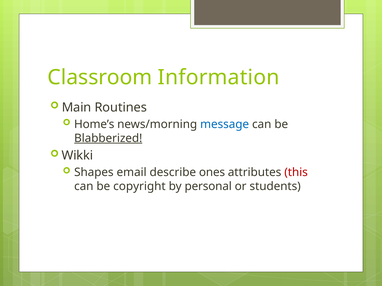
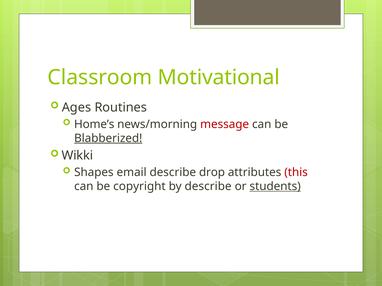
Information: Information -> Motivational
Main: Main -> Ages
message colour: blue -> red
ones: ones -> drop
by personal: personal -> describe
students underline: none -> present
